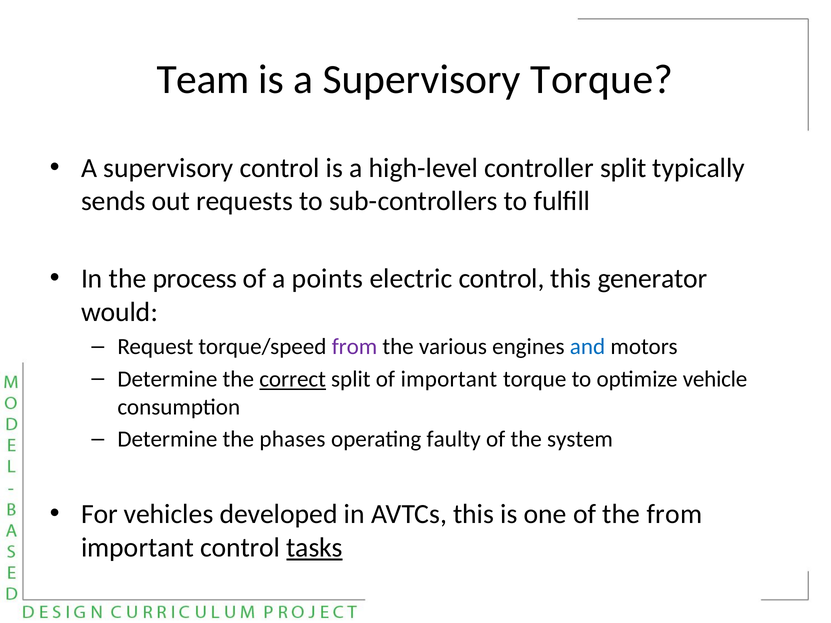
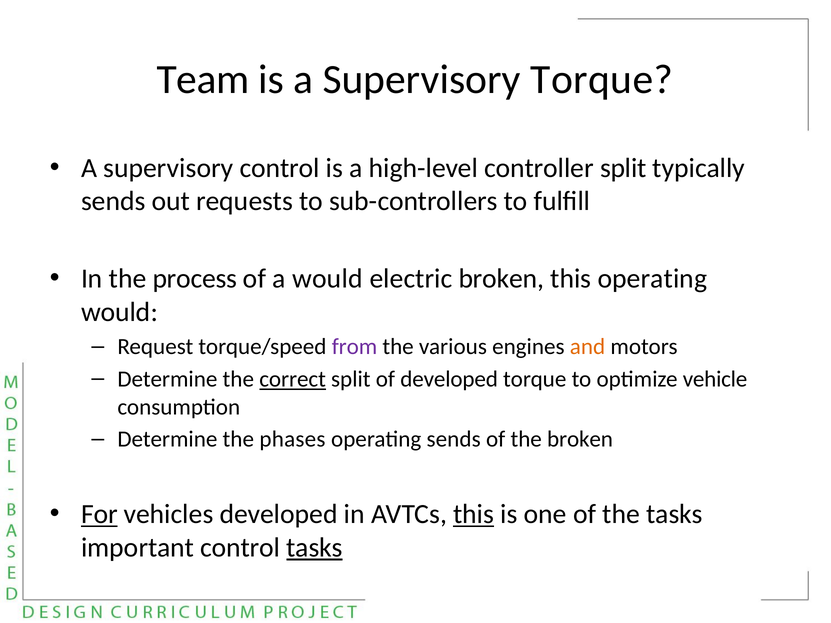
a points: points -> would
electric control: control -> broken
this generator: generator -> operating
and colour: blue -> orange
of important: important -> developed
operating faulty: faulty -> sends
the system: system -> broken
For underline: none -> present
this at (474, 515) underline: none -> present
the from: from -> tasks
